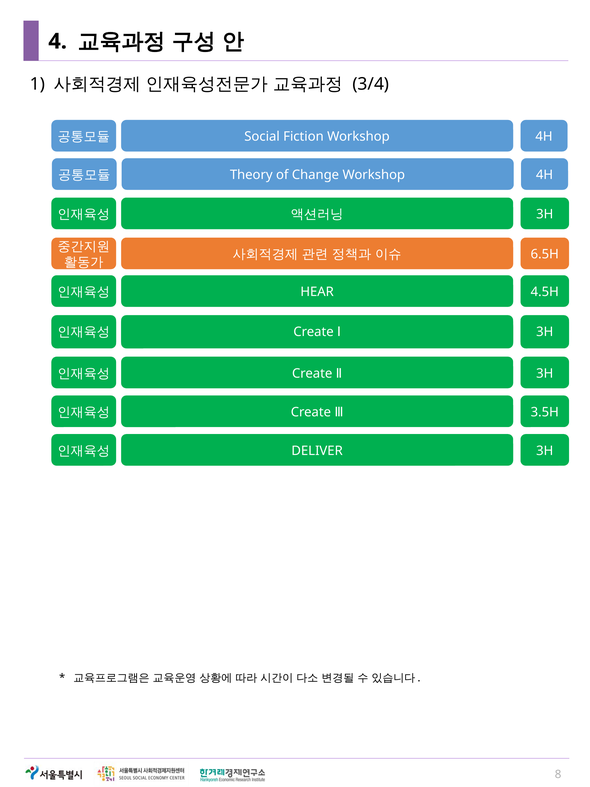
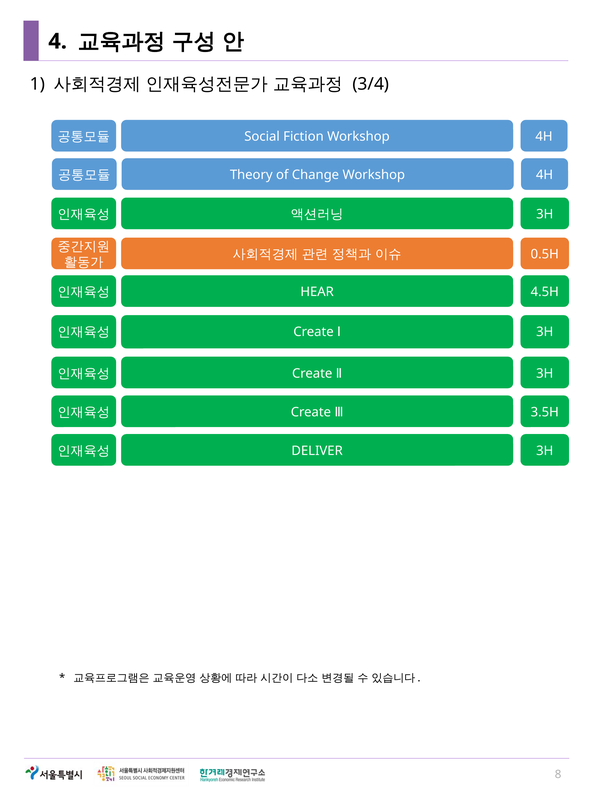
6.5H: 6.5H -> 0.5H
